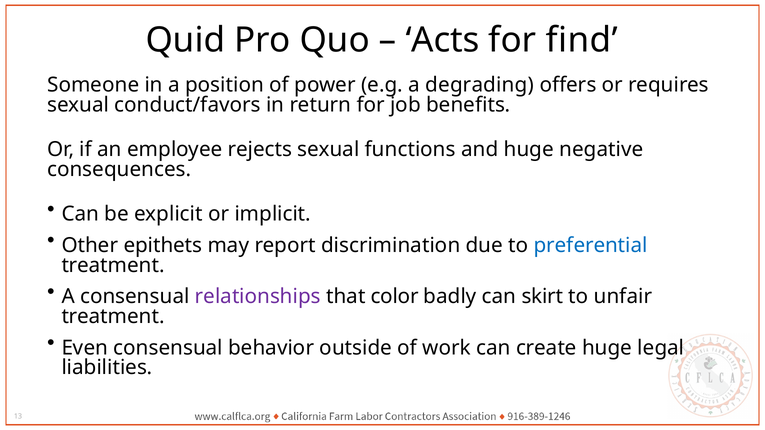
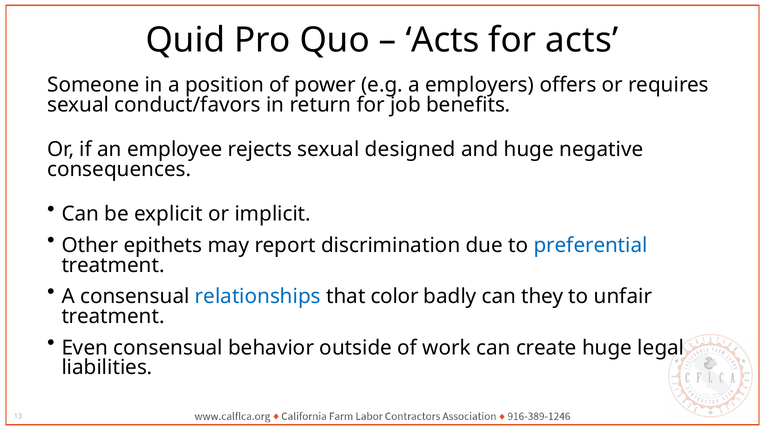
for find: find -> acts
degrading: degrading -> employers
functions: functions -> designed
relationships colour: purple -> blue
skirt: skirt -> they
